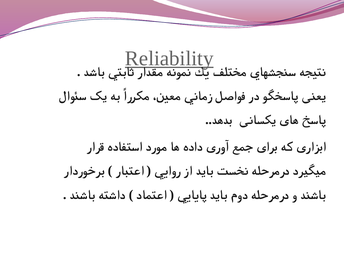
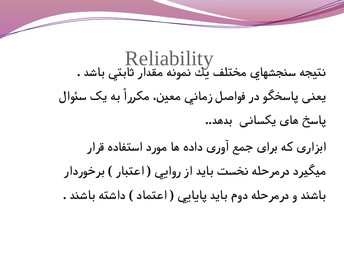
Reliability underline: present -> none
